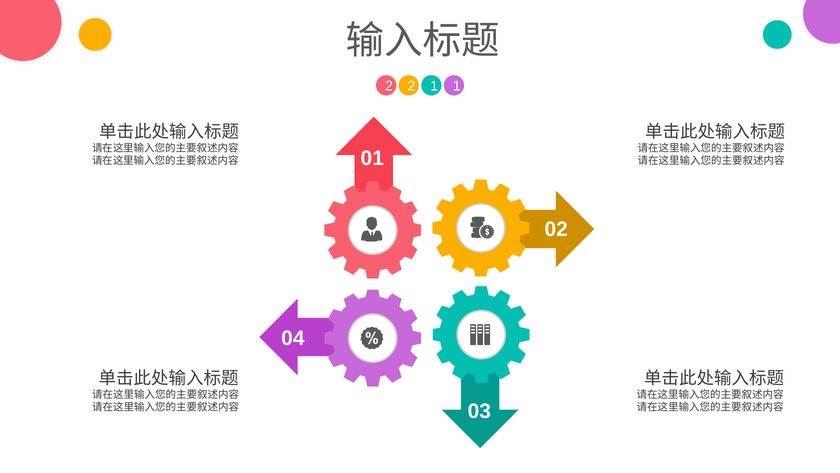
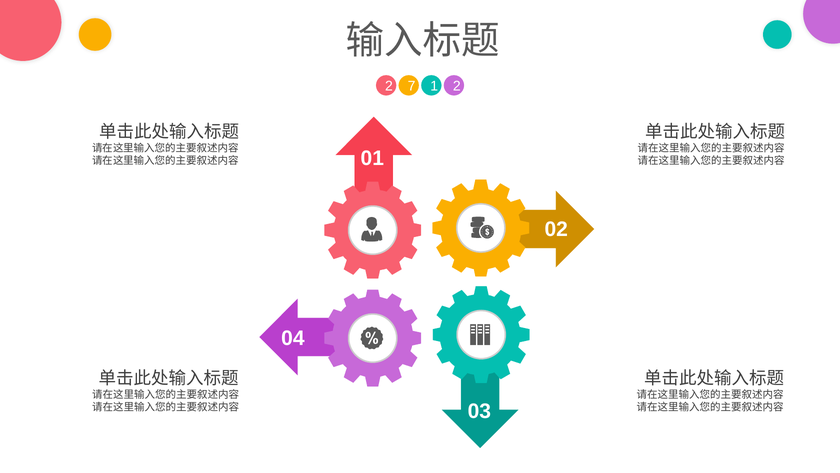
2 2: 2 -> 7
1 1: 1 -> 2
